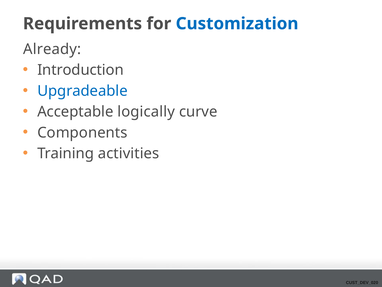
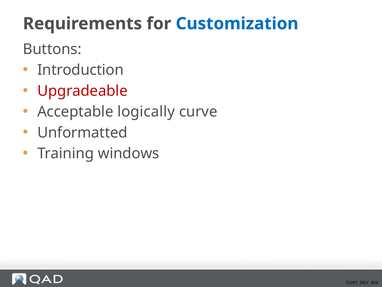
Already: Already -> Buttons
Upgradeable colour: blue -> red
Components: Components -> Unformatted
activities: activities -> windows
